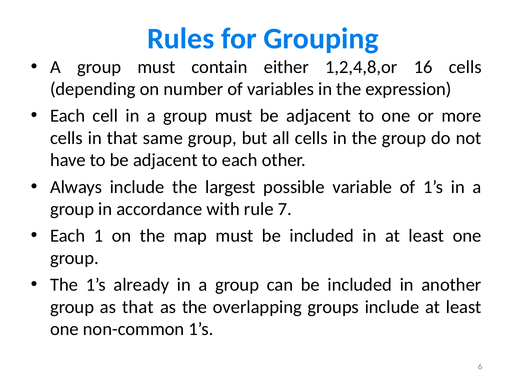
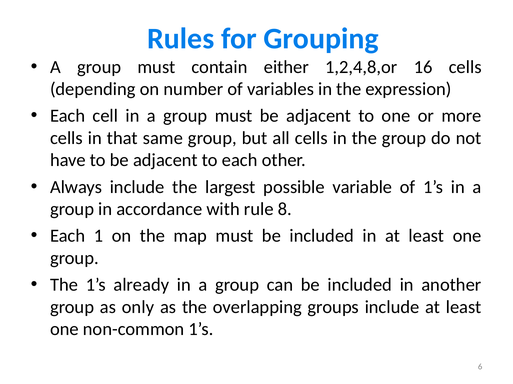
7: 7 -> 8
as that: that -> only
